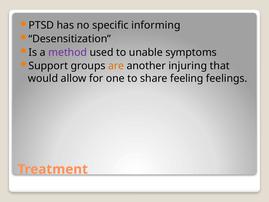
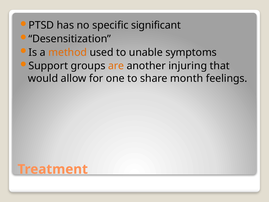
informing: informing -> significant
method colour: purple -> orange
feeling: feeling -> month
